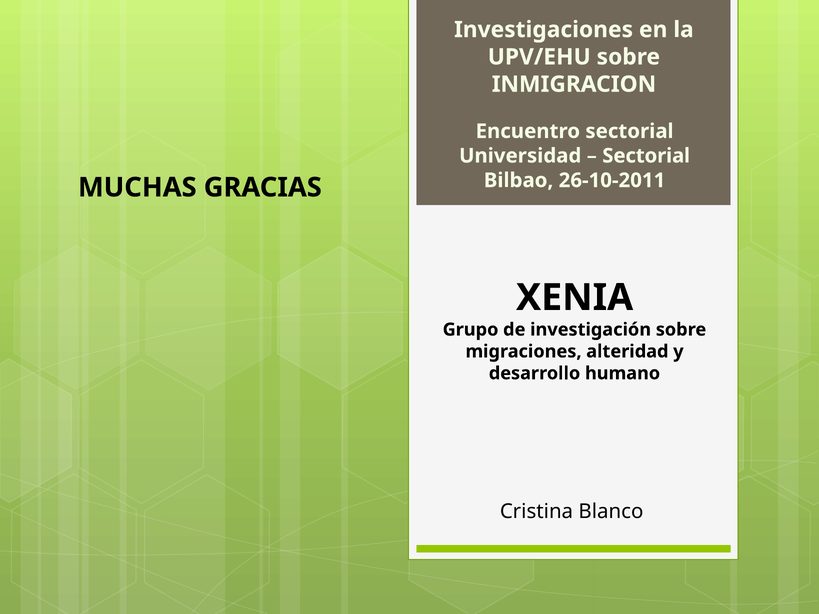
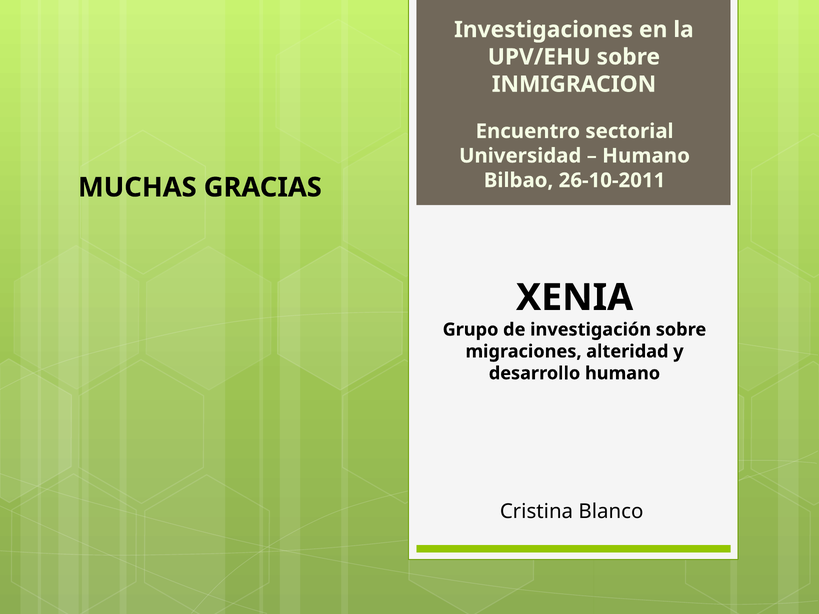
Sectorial at (646, 156): Sectorial -> Humano
